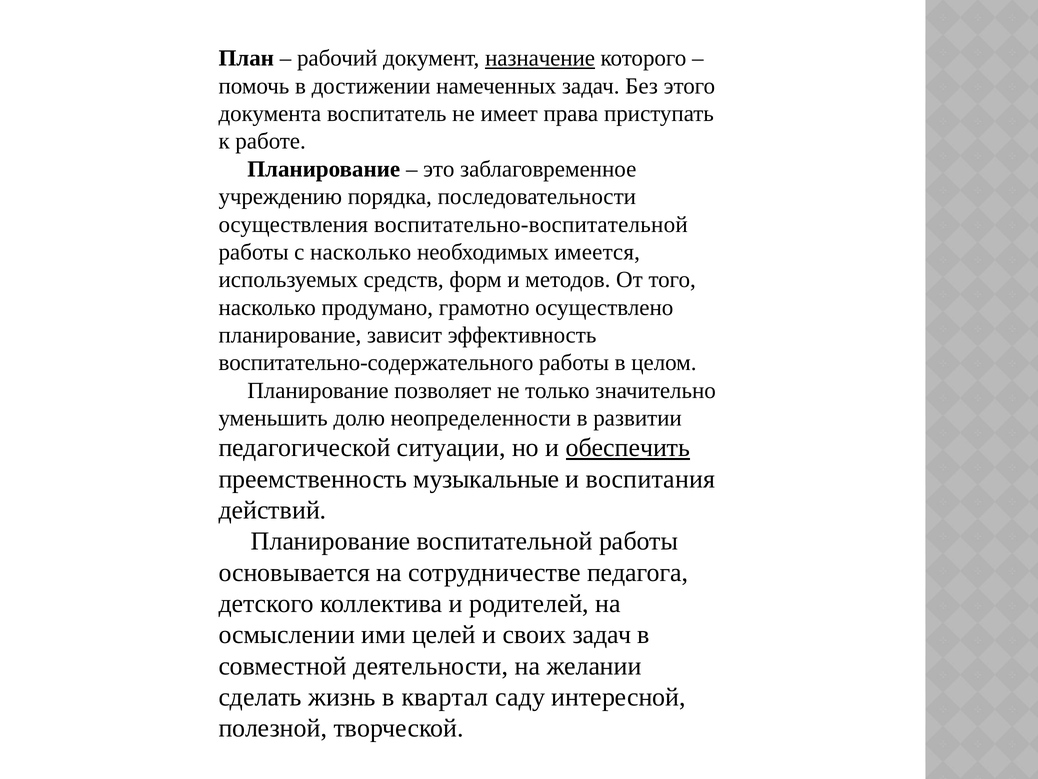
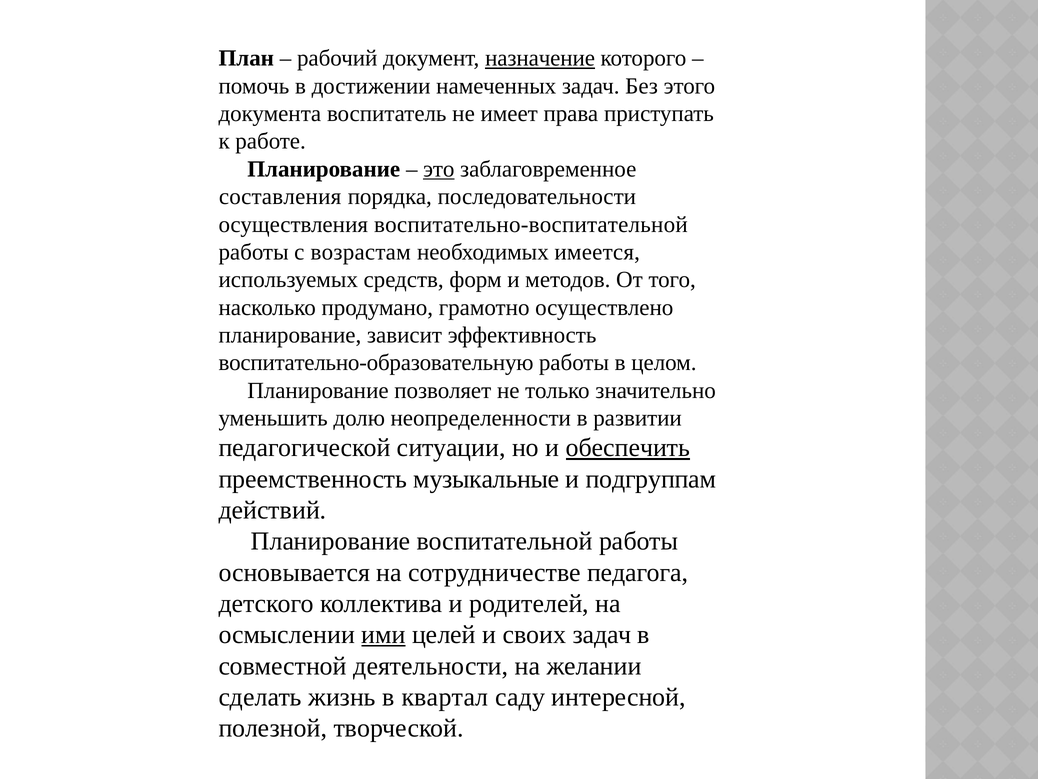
это underline: none -> present
учреждению: учреждению -> составления
с насколько: насколько -> возрастам
воспитательно-содержательного: воспитательно-содержательного -> воспитательно-образовательную
воспитания: воспитания -> подгруппам
ими underline: none -> present
